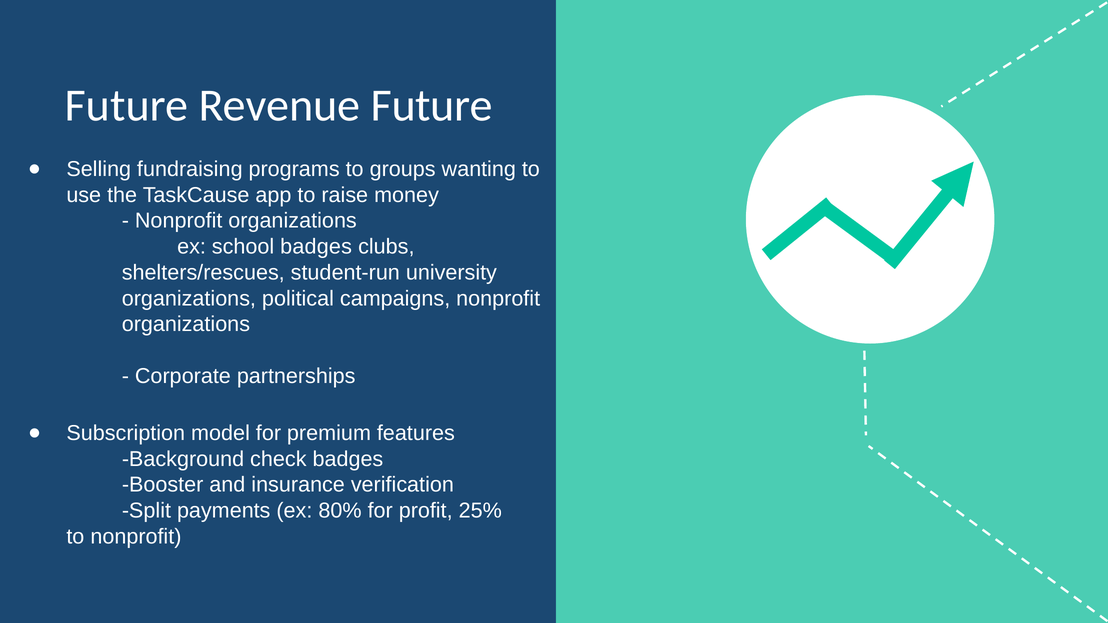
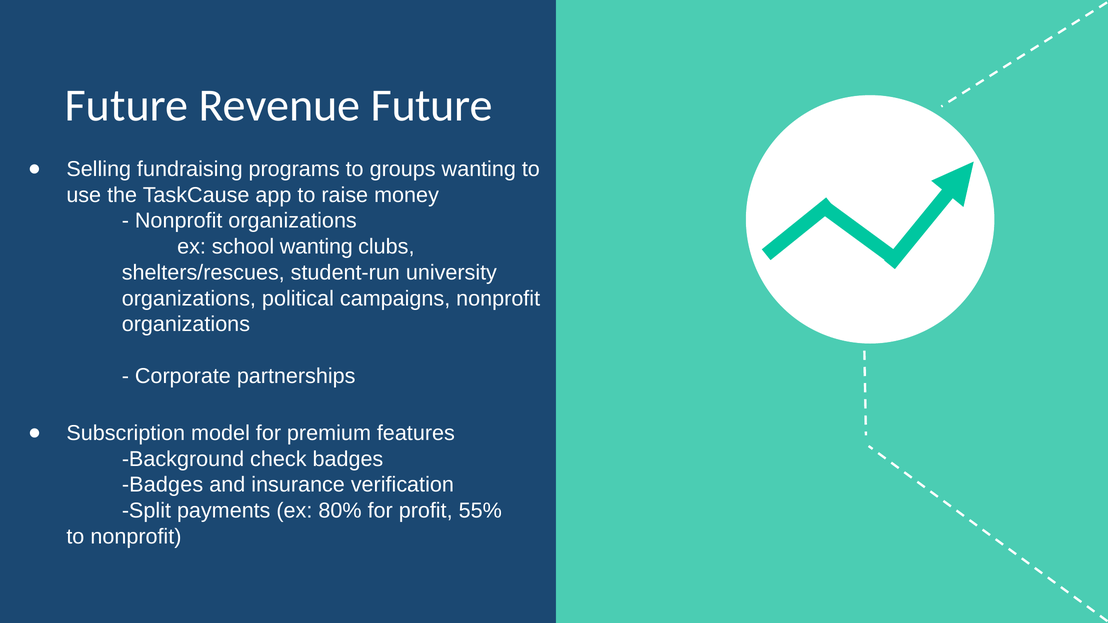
school badges: badges -> wanting
Booster at (163, 485): Booster -> Badges
25%: 25% -> 55%
